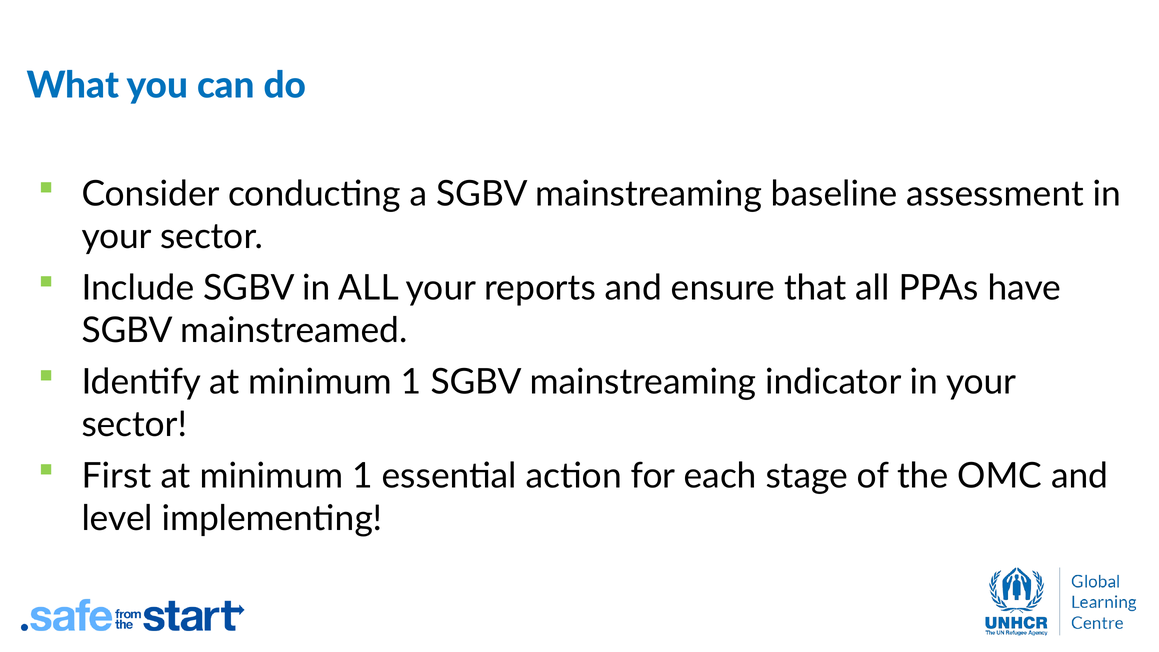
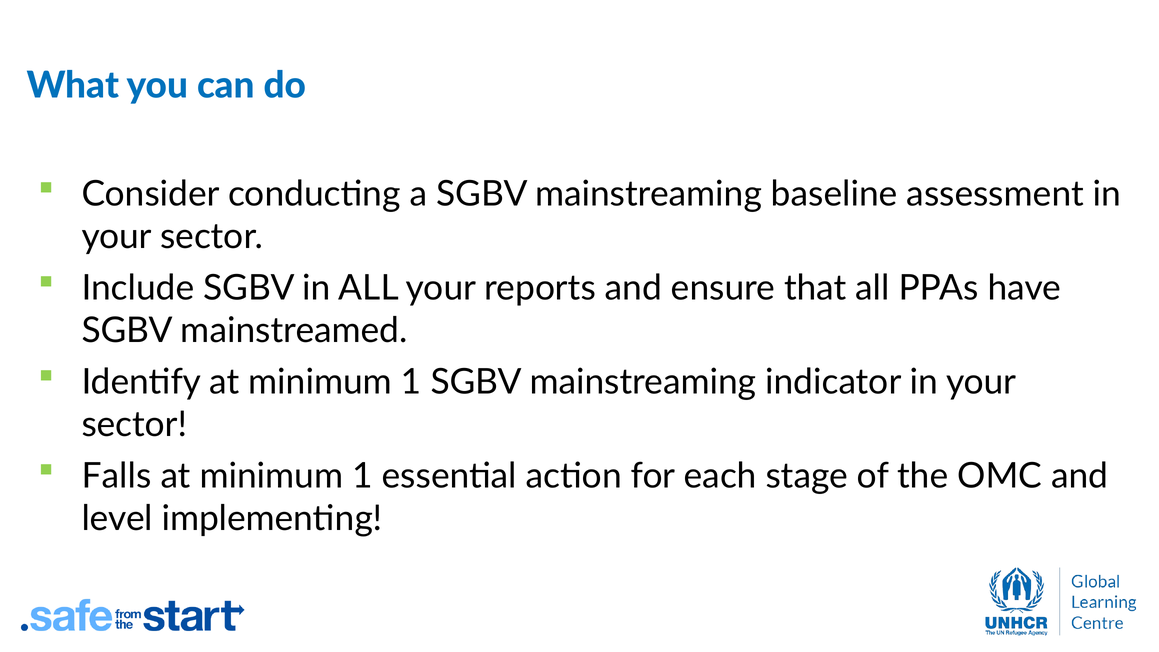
First: First -> Falls
